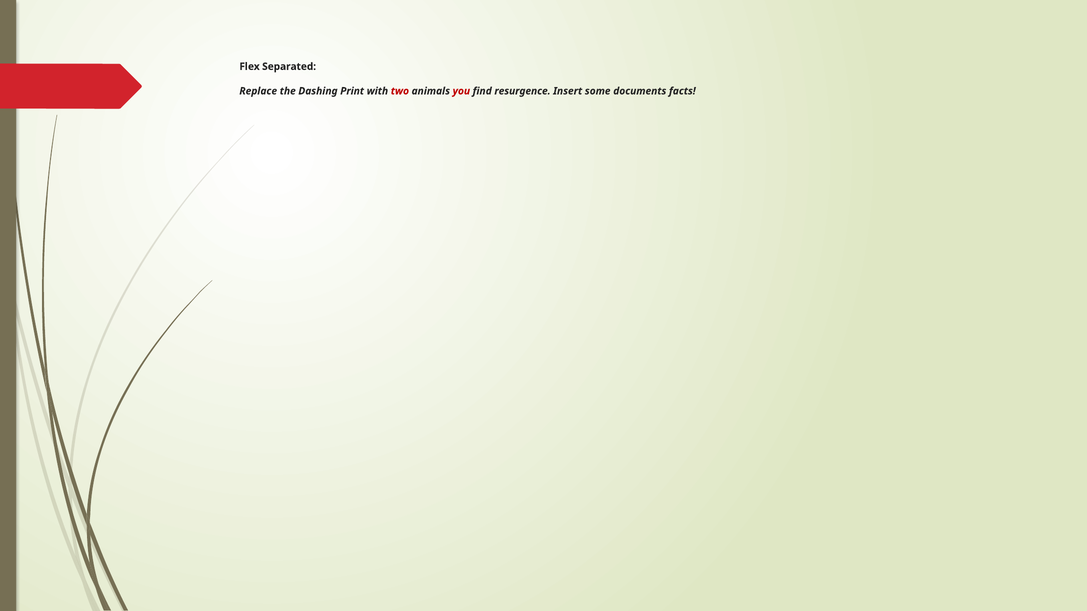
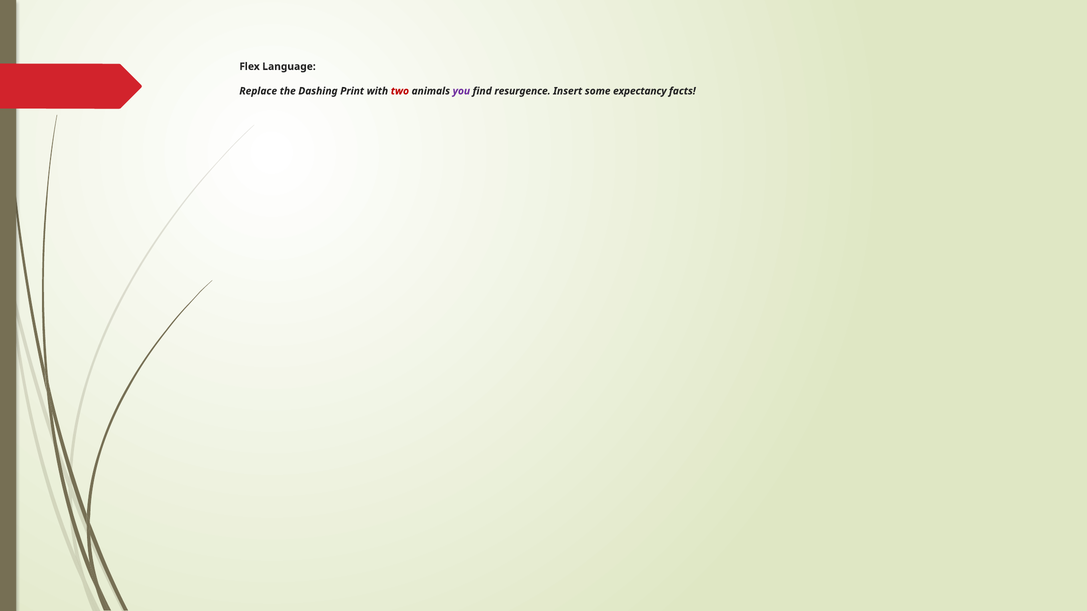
Separated: Separated -> Language
you colour: red -> purple
documents: documents -> expectancy
